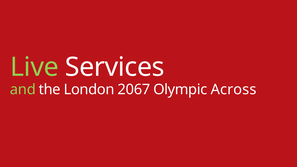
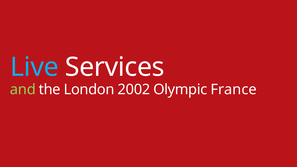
Live colour: light green -> light blue
2067: 2067 -> 2002
Across: Across -> France
